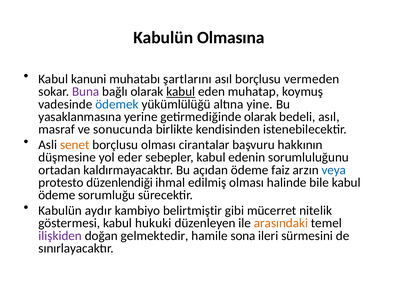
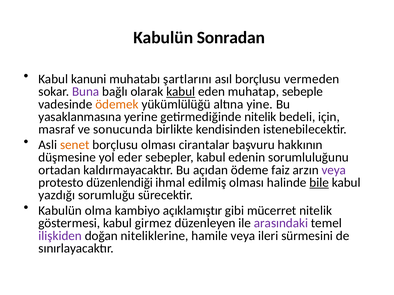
Olmasına: Olmasına -> Sonradan
koymuş: koymuş -> sebeple
ödemek colour: blue -> orange
getirmediğinde olarak: olarak -> nitelik
bedeli asıl: asıl -> için
veya at (334, 170) colour: blue -> purple
bile underline: none -> present
ödeme at (57, 195): ödeme -> yazdığı
aydır: aydır -> olma
belirtmiştir: belirtmiştir -> açıklamıştır
hukuki: hukuki -> girmez
arasındaki colour: orange -> purple
gelmektedir: gelmektedir -> niteliklerine
hamile sona: sona -> veya
